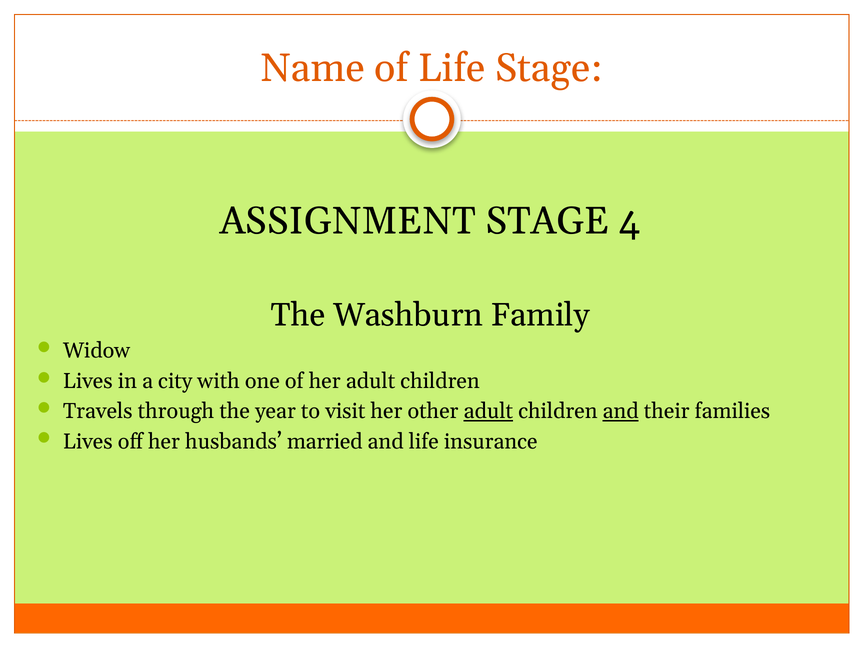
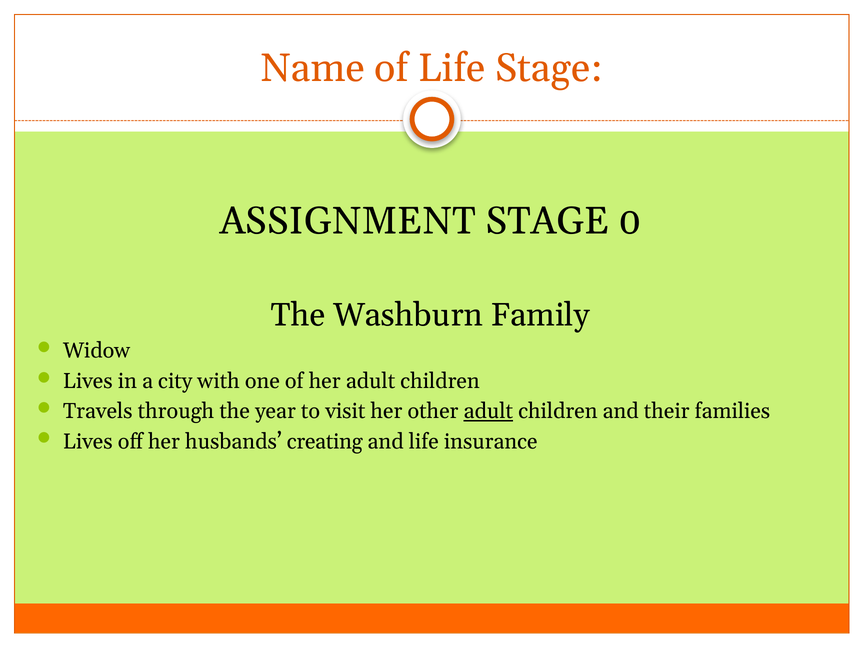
4: 4 -> 0
and at (621, 411) underline: present -> none
married: married -> creating
